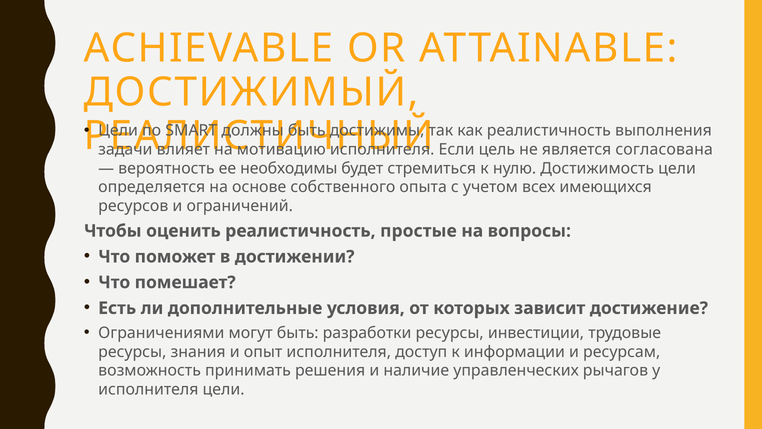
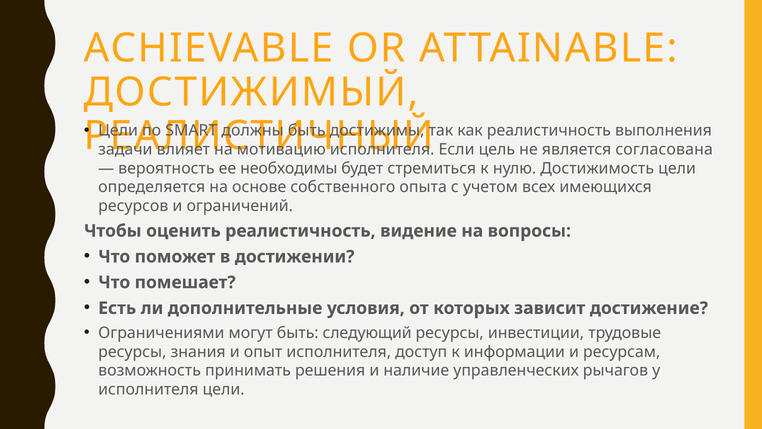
простые: простые -> видение
разработки: разработки -> следующий
